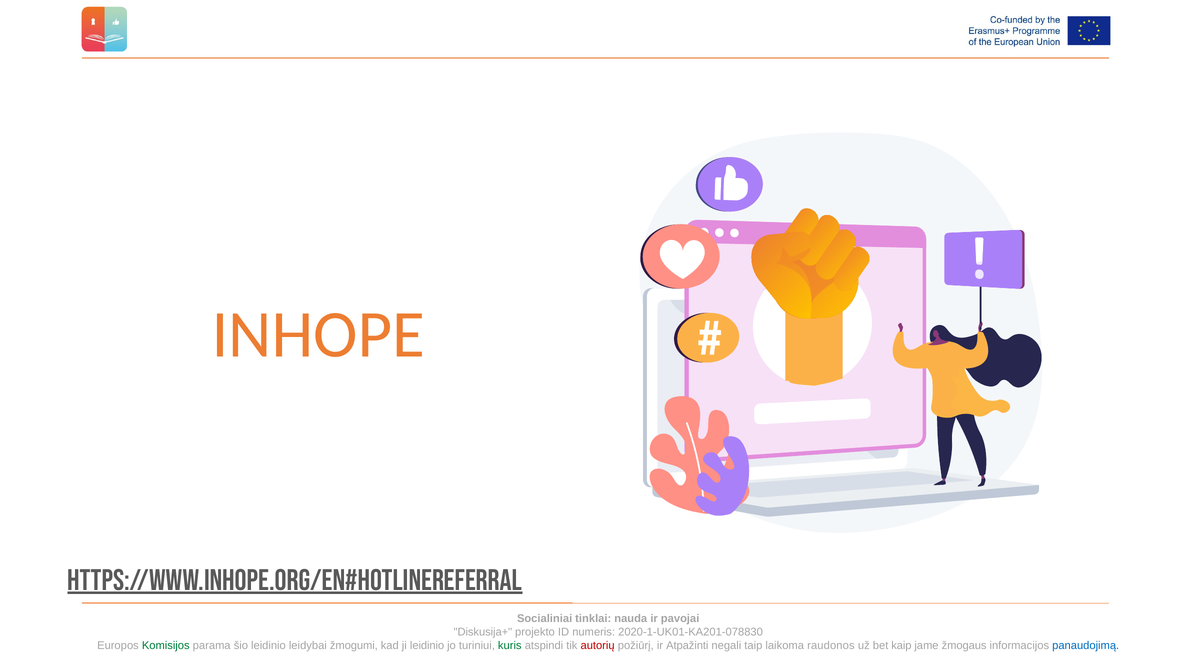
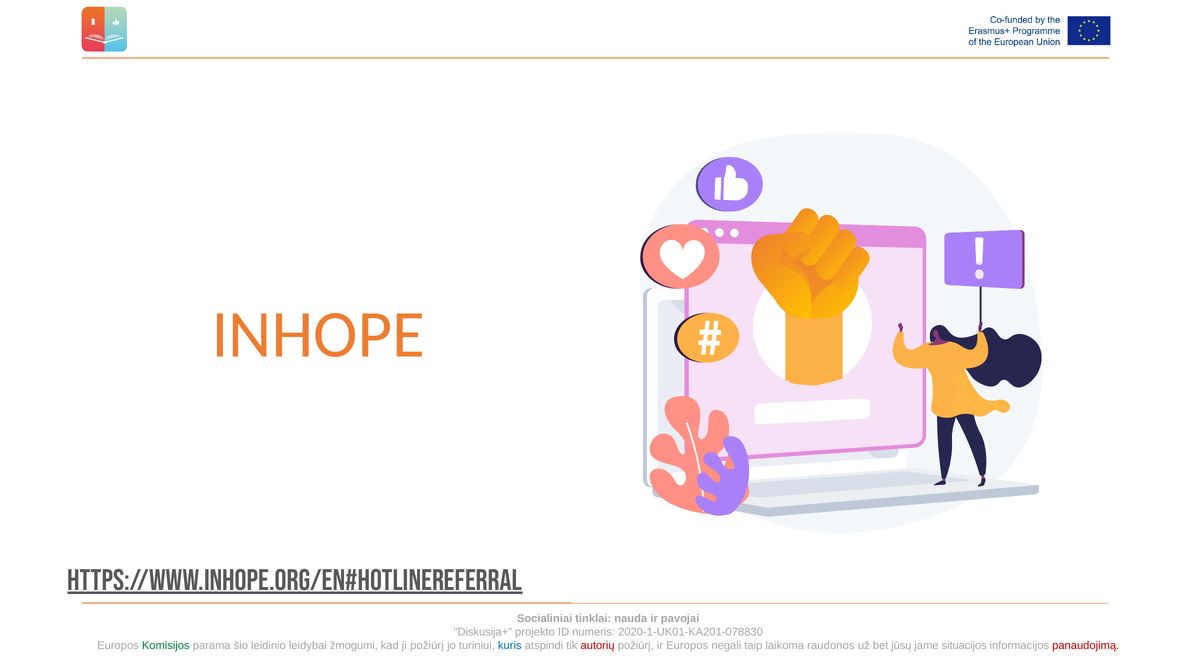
ji leidinio: leidinio -> požiūrį
kuris colour: green -> blue
ir Atpažinti: Atpažinti -> Europos
kaip: kaip -> jūsų
žmogaus: žmogaus -> situacijos
panaudojimą colour: blue -> red
